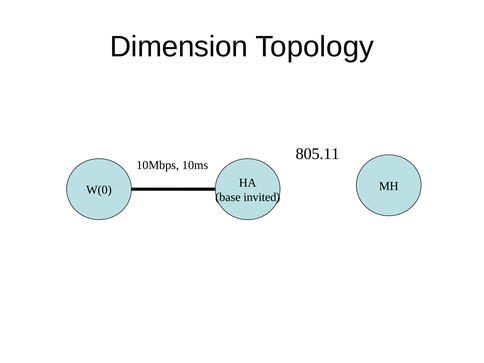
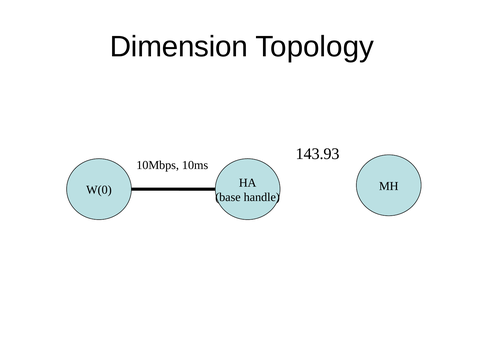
805.11: 805.11 -> 143.93
invited: invited -> handle
